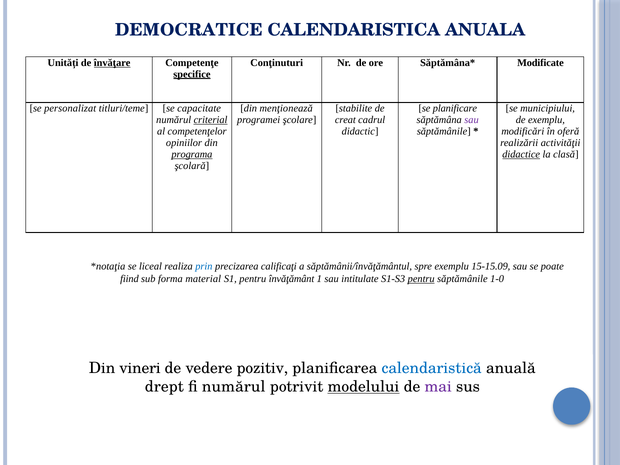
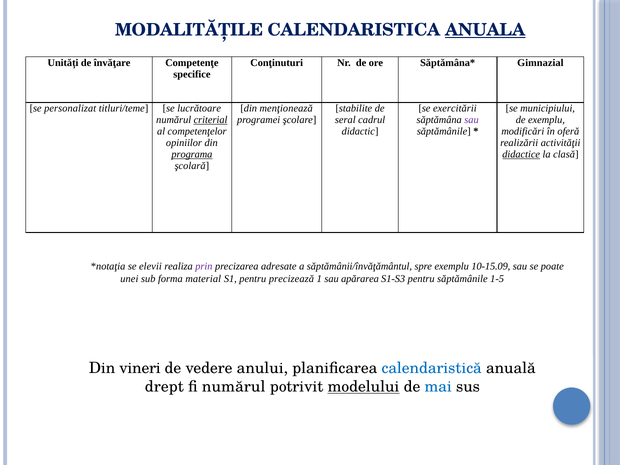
DEMOCRATICE: DEMOCRATICE -> MODALITĂȚILE
ANUALA underline: none -> present
învăţare underline: present -> none
Modificate: Modificate -> Gimnazial
specifice underline: present -> none
capacitate: capacitate -> lucrătoare
planificare: planificare -> exercitării
creat: creat -> seral
liceal: liceal -> elevii
prin colour: blue -> purple
calificaţi: calificaţi -> adresate
15-15.09: 15-15.09 -> 10-15.09
fiind: fiind -> unei
învăţământ: învăţământ -> precizează
intitulate: intitulate -> apărarea
pentru at (421, 279) underline: present -> none
1-0: 1-0 -> 1-5
pozitiv: pozitiv -> anului
mai colour: purple -> blue
